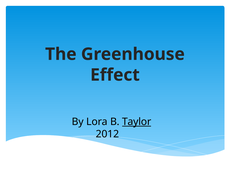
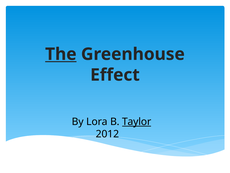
The underline: none -> present
